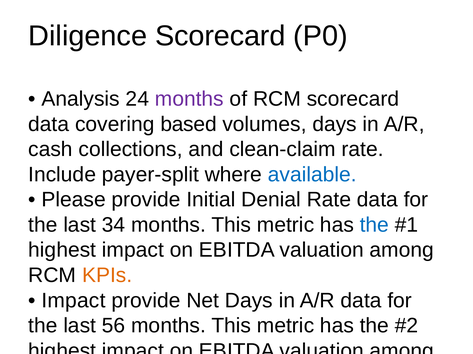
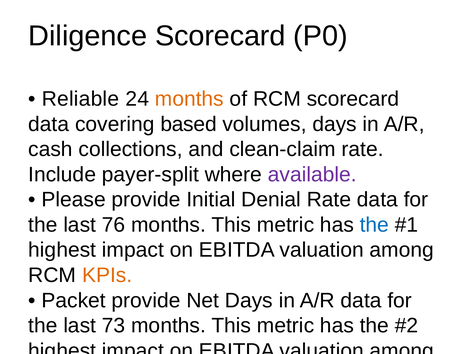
Analysis: Analysis -> Reliable
months at (189, 99) colour: purple -> orange
available colour: blue -> purple
34: 34 -> 76
Impact at (73, 301): Impact -> Packet
56: 56 -> 73
